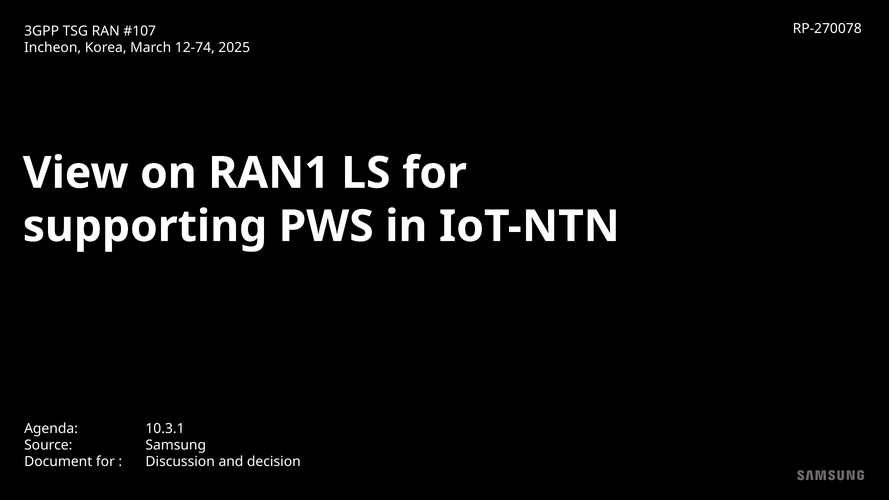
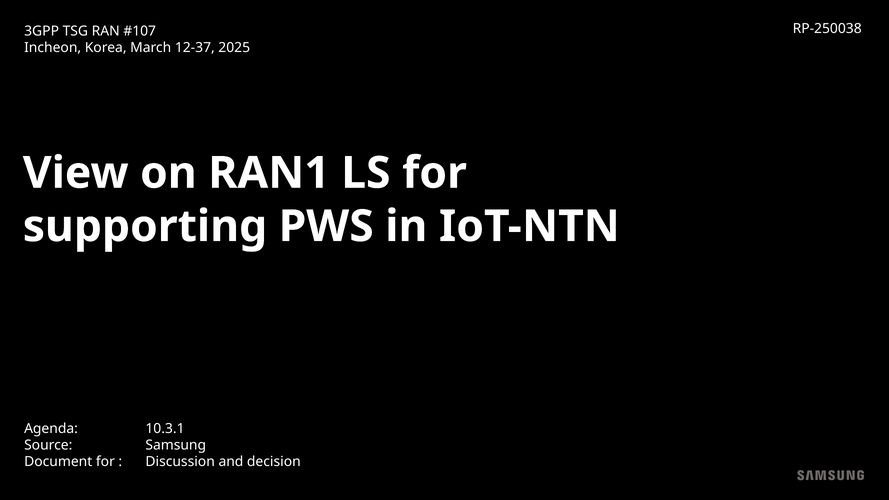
RP-270078: RP-270078 -> RP-250038
12-74: 12-74 -> 12-37
